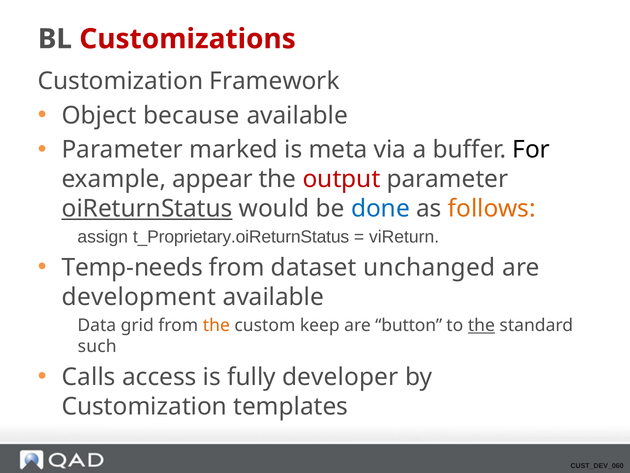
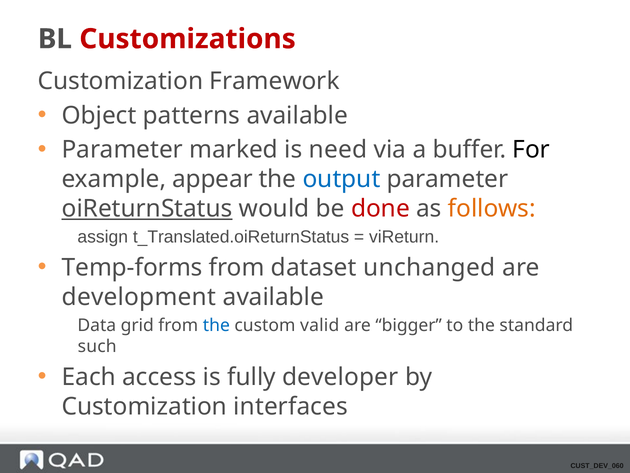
because: because -> patterns
meta: meta -> need
output colour: red -> blue
done colour: blue -> red
t_Proprietary.oiReturnStatus: t_Proprietary.oiReturnStatus -> t_Translated.oiReturnStatus
Temp-needs: Temp-needs -> Temp-forms
the at (216, 325) colour: orange -> blue
keep: keep -> valid
button: button -> bigger
the at (481, 325) underline: present -> none
Calls: Calls -> Each
templates: templates -> interfaces
